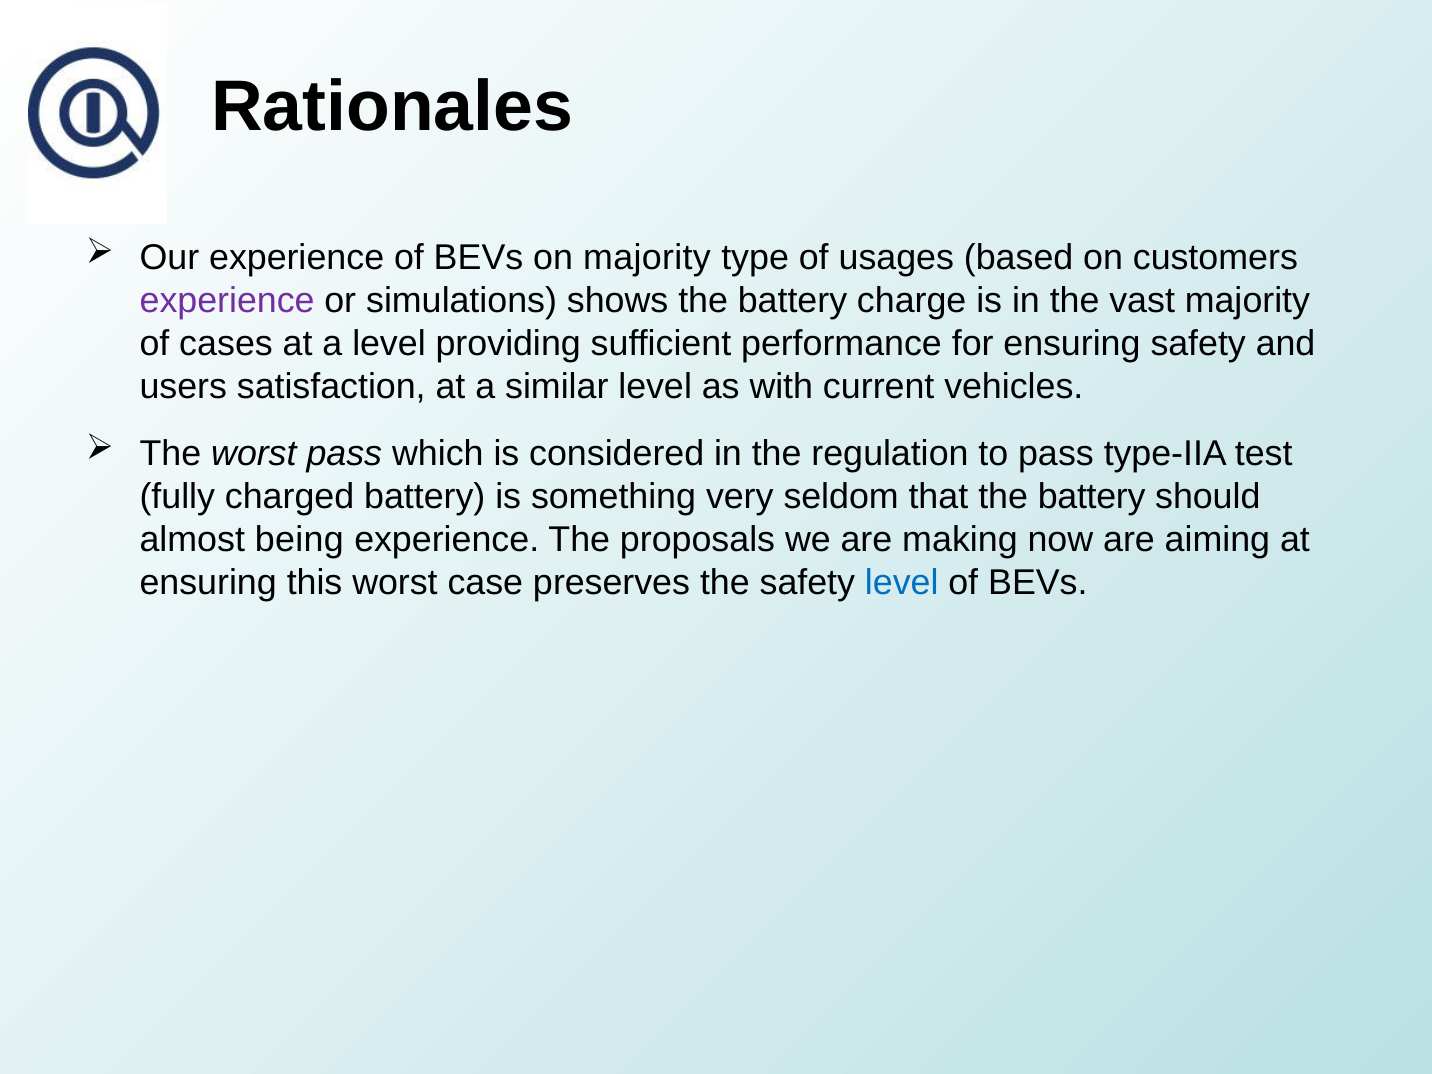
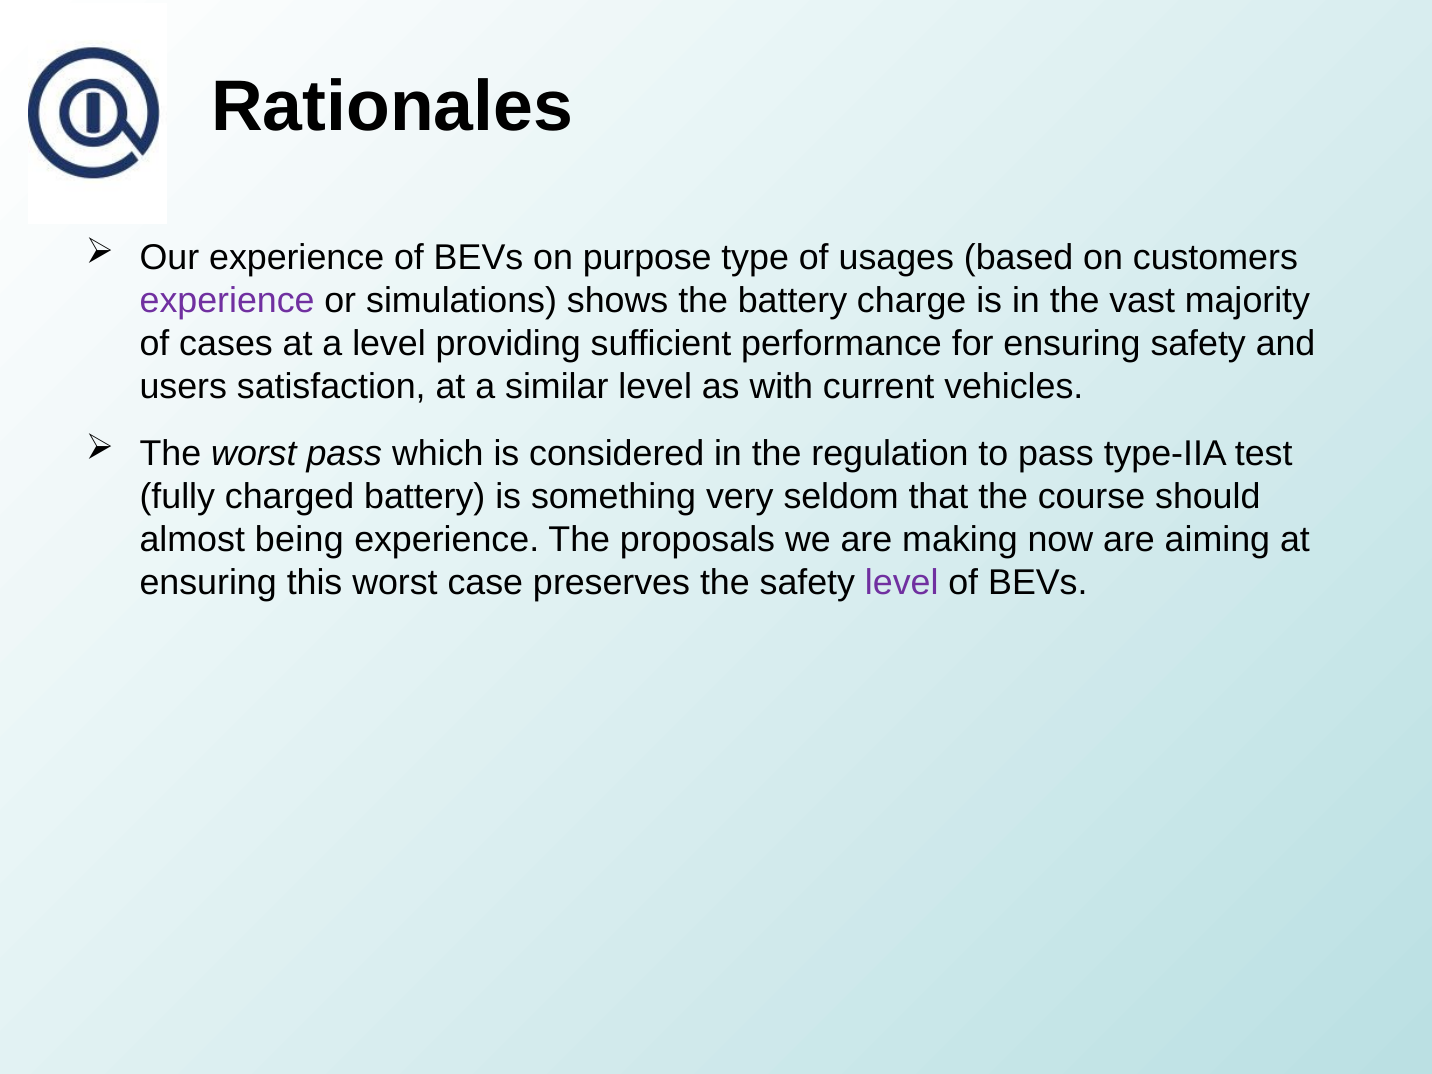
on majority: majority -> purpose
that the battery: battery -> course
level at (902, 582) colour: blue -> purple
